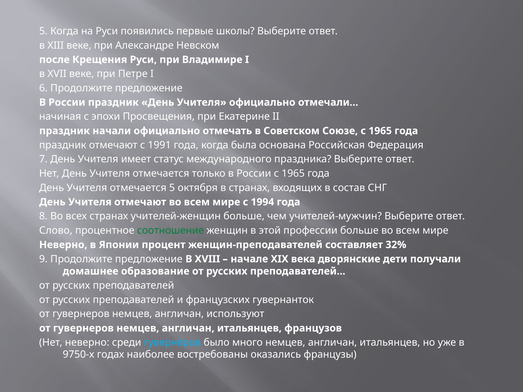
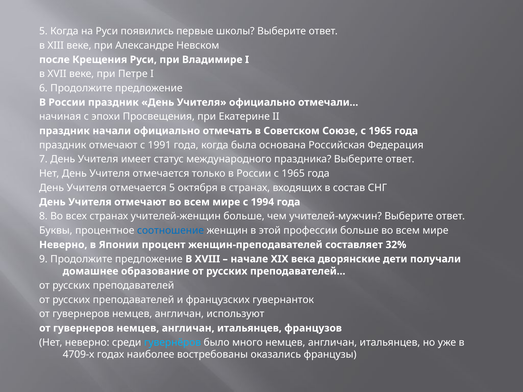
Слово: Слово -> Буквы
соотношение colour: green -> blue
9750-х: 9750-х -> 4709-х
